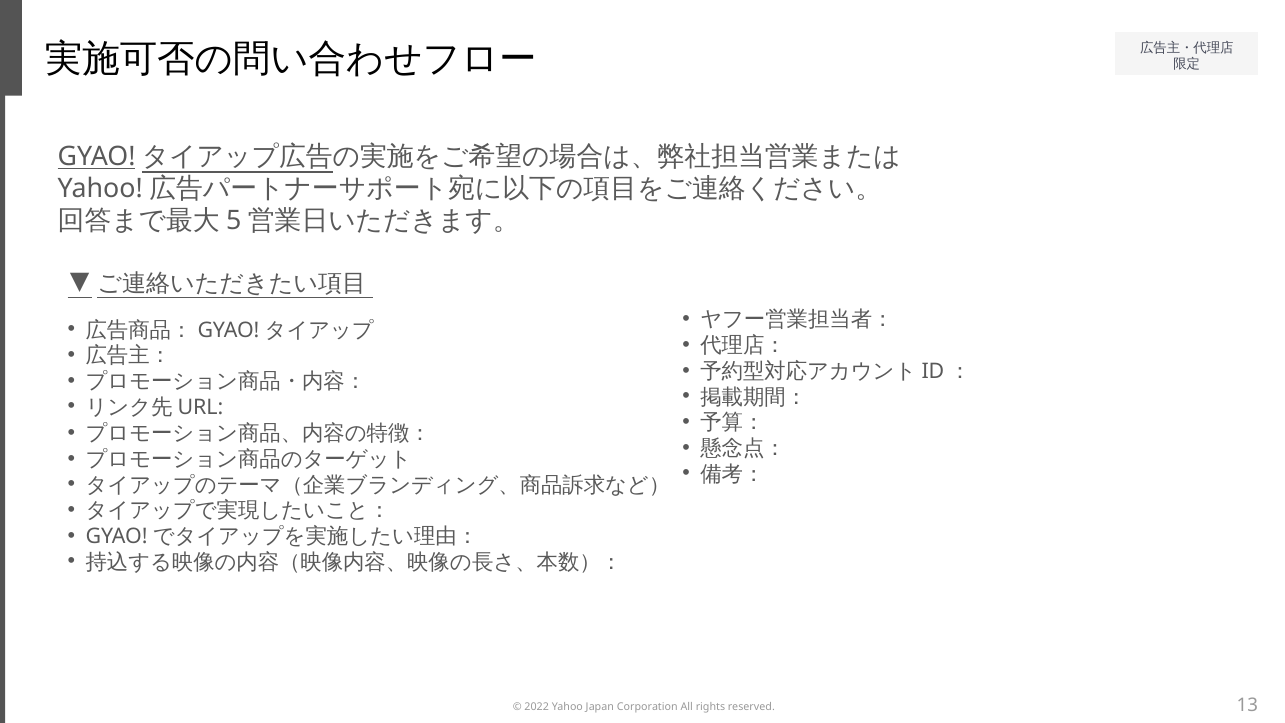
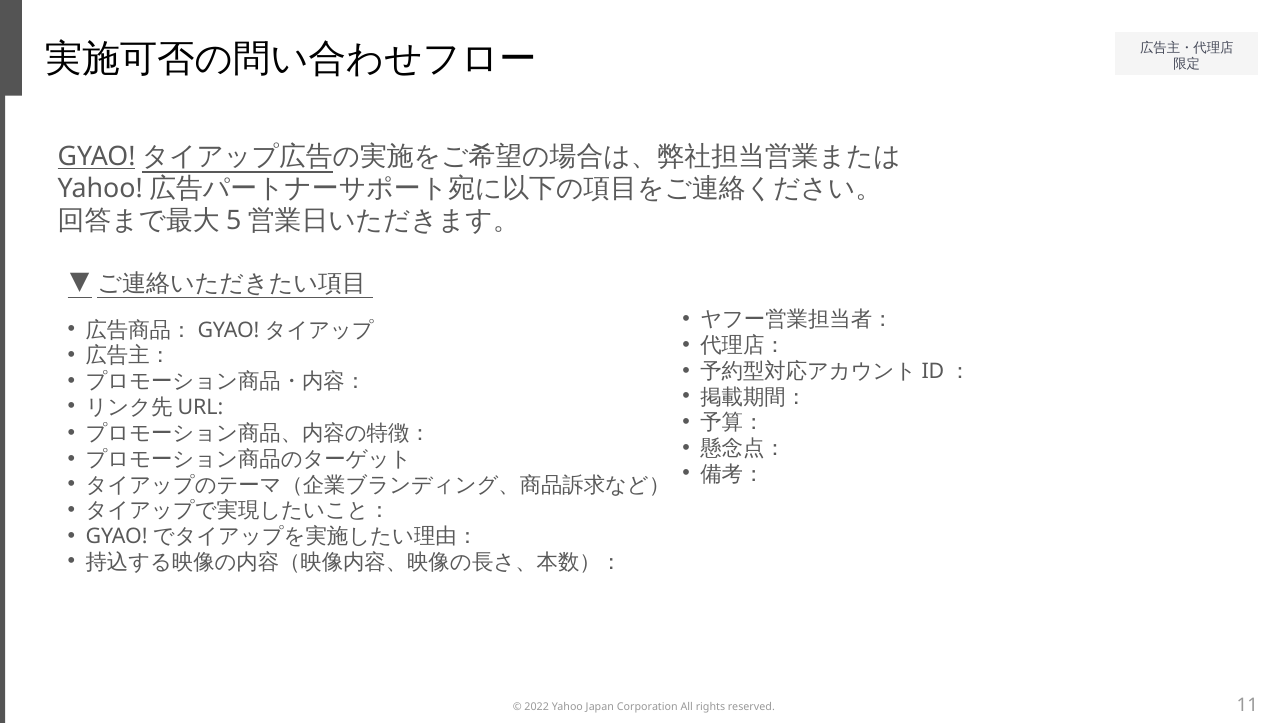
13: 13 -> 11
